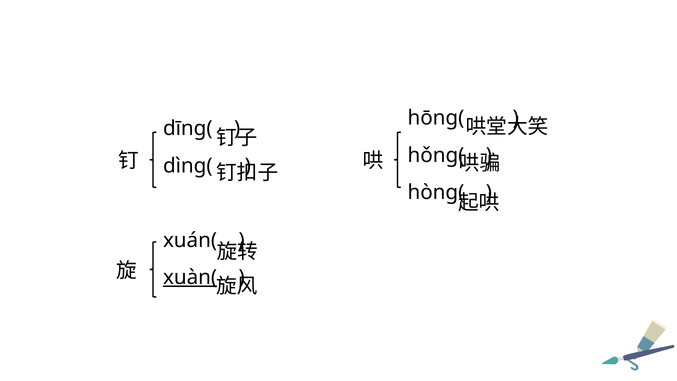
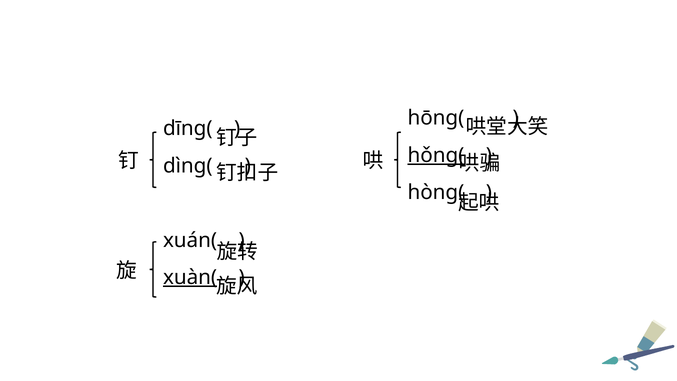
hǒng( underline: none -> present
